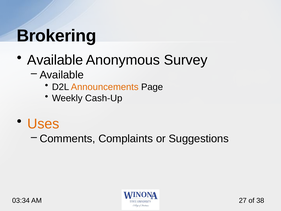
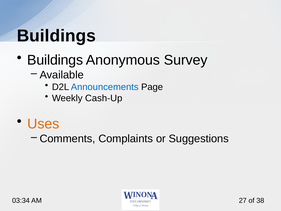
Brokering at (56, 36): Brokering -> Buildings
Available at (55, 60): Available -> Buildings
Announcements colour: orange -> blue
